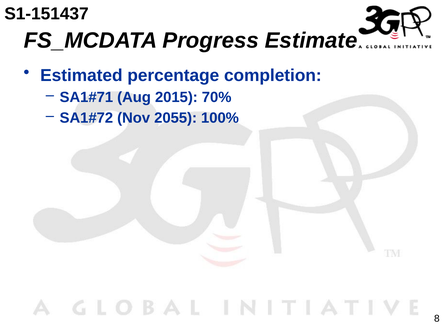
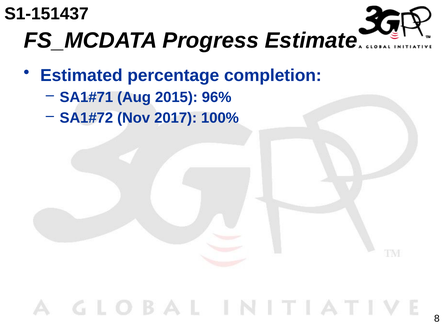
70%: 70% -> 96%
2055: 2055 -> 2017
